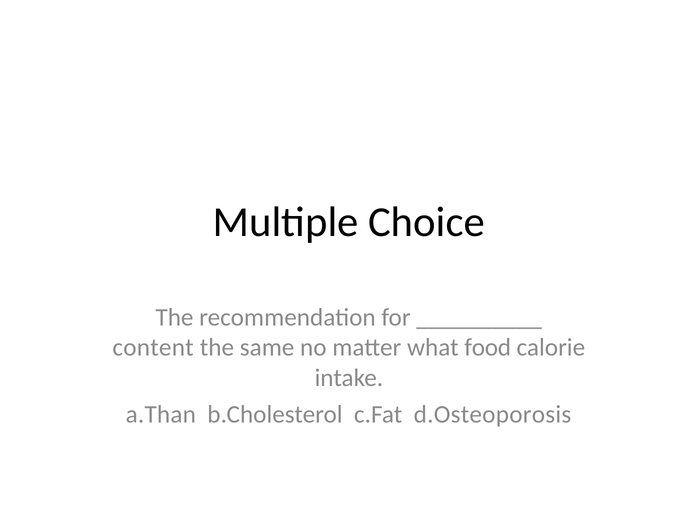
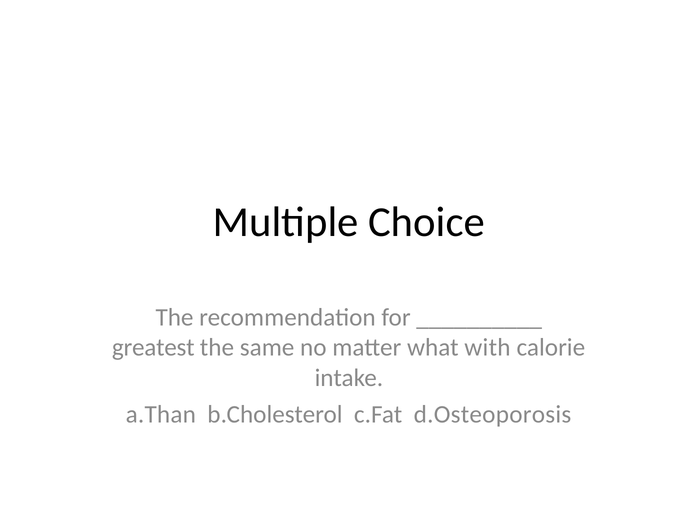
content: content -> greatest
food: food -> with
